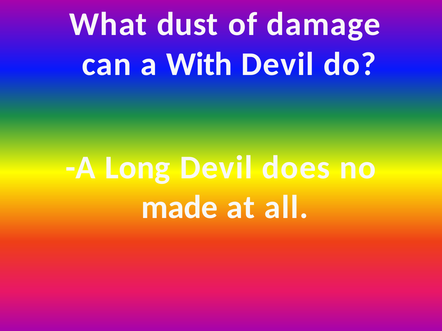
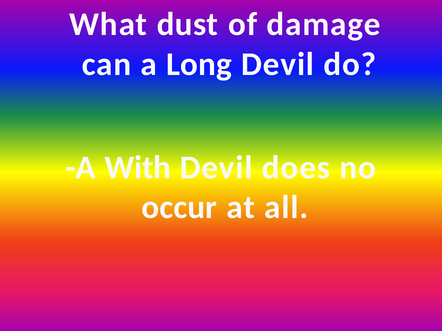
With: With -> Long
Long: Long -> With
made: made -> occur
